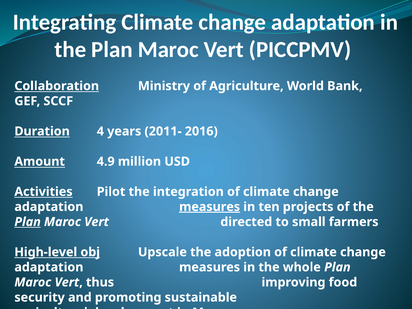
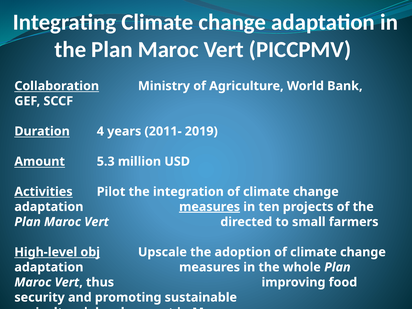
2016: 2016 -> 2019
4.9: 4.9 -> 5.3
Plan at (28, 222) underline: present -> none
